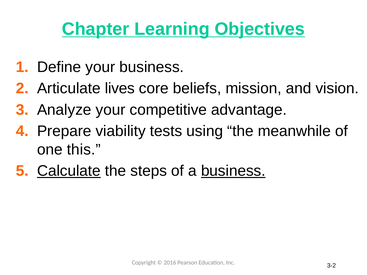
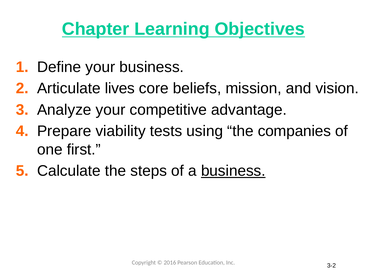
meanwhile: meanwhile -> companies
this: this -> first
Calculate underline: present -> none
